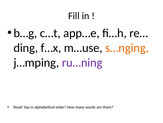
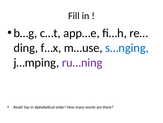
s…nging colour: orange -> blue
